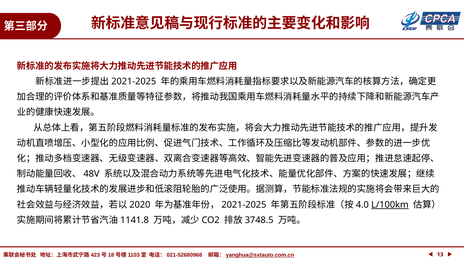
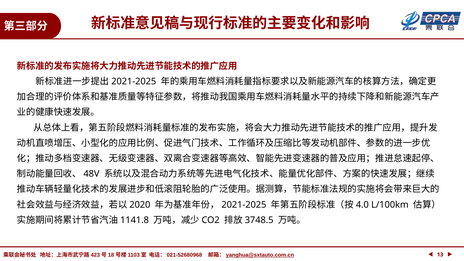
L/100km underline: present -> none
